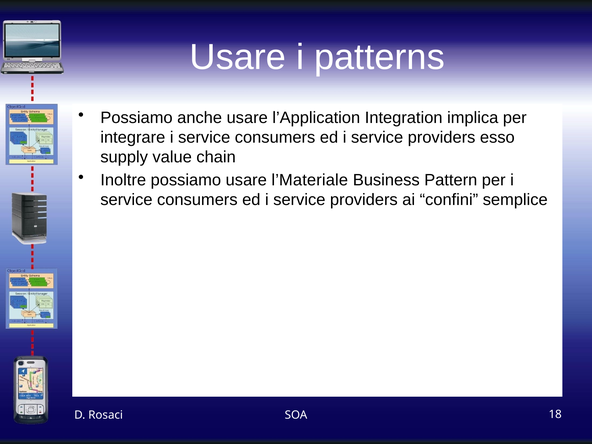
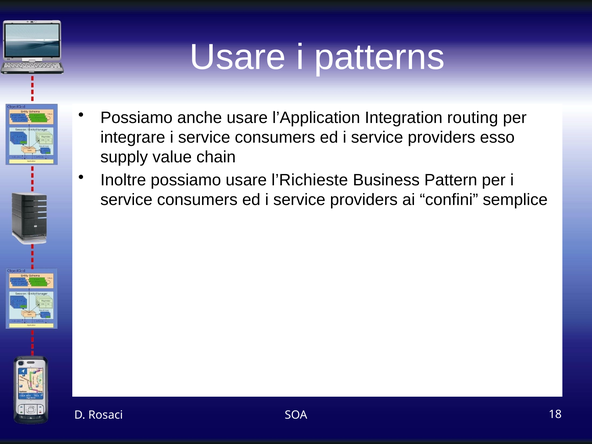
implica: implica -> routing
l’Materiale: l’Materiale -> l’Richieste
